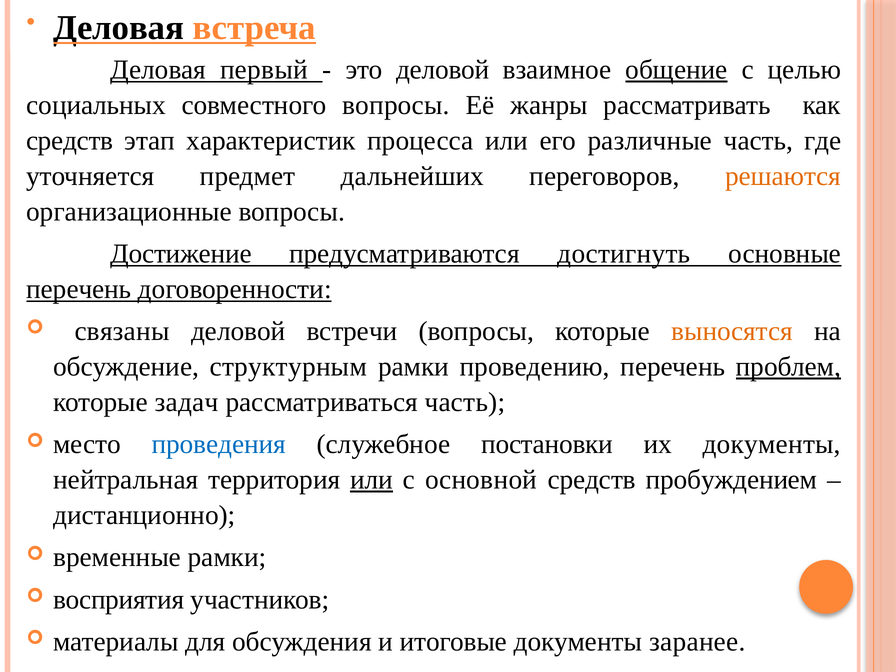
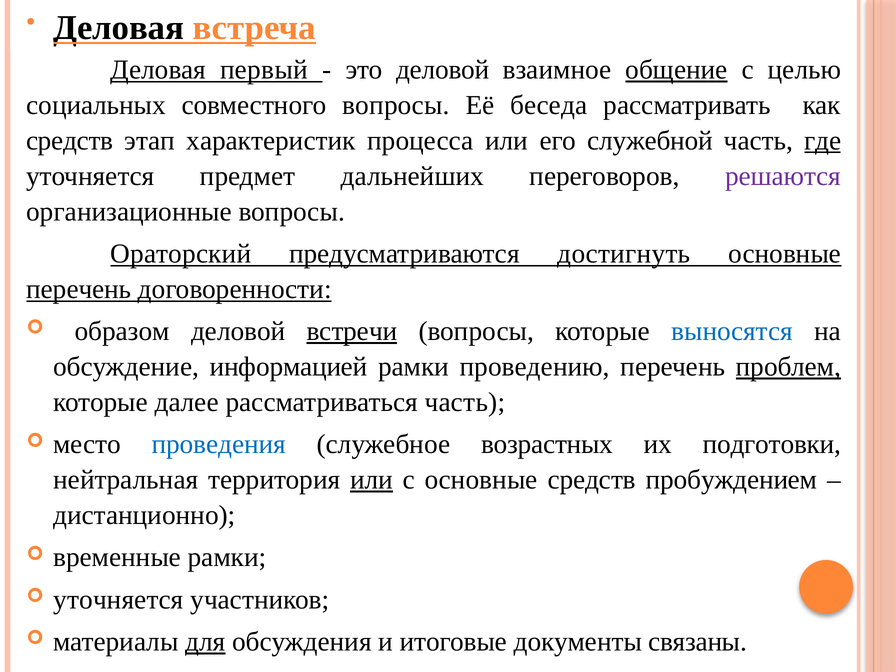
жанры: жанры -> беседа
различные: различные -> служебной
где underline: none -> present
решаются colour: orange -> purple
Достижение: Достижение -> Ораторский
связаны: связаны -> образом
встречи underline: none -> present
выносятся colour: orange -> blue
структурным: структурным -> информацией
задач: задач -> далее
постановки: постановки -> возрастных
их документы: документы -> подготовки
с основной: основной -> основные
восприятия at (119, 600): восприятия -> уточняется
для underline: none -> present
заранее: заранее -> связаны
